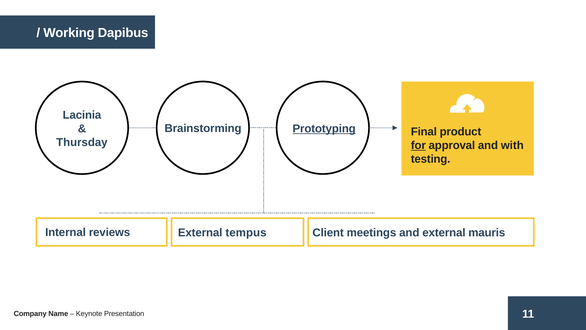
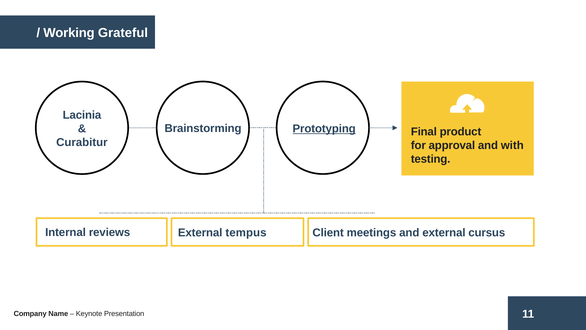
Dapibus: Dapibus -> Grateful
Thursday: Thursday -> Curabitur
for underline: present -> none
mauris: mauris -> cursus
